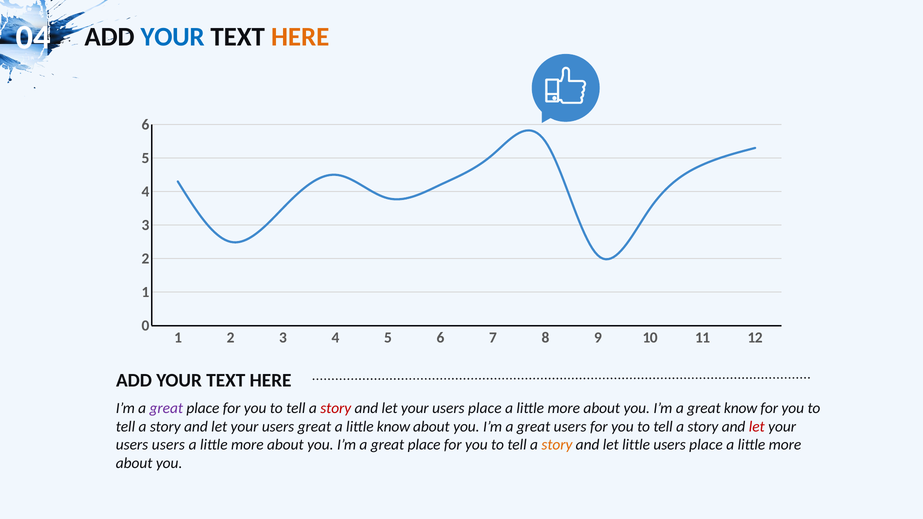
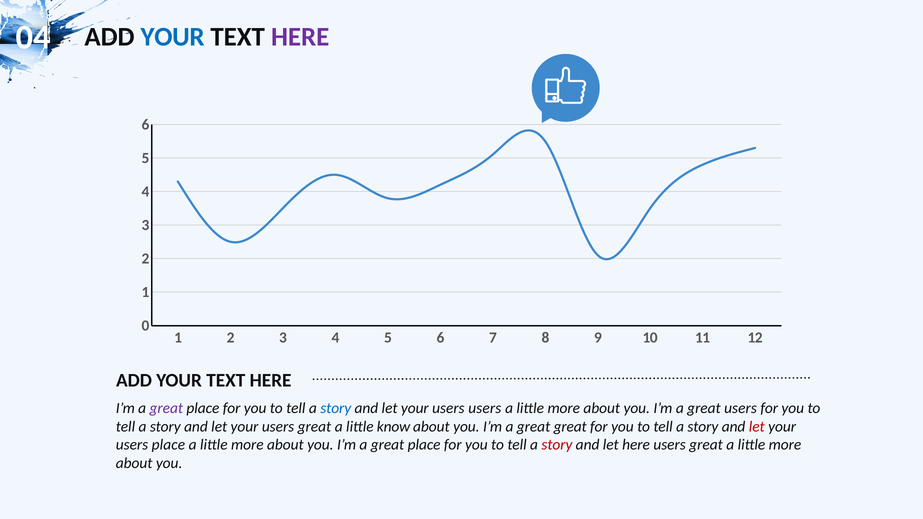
HERE at (300, 37) colour: orange -> purple
story at (336, 408) colour: red -> blue
your users place: place -> users
great know: know -> users
great users: users -> great
users users: users -> place
story at (557, 445) colour: orange -> red
let little: little -> here
place at (706, 445): place -> great
